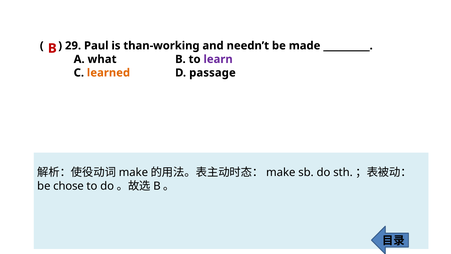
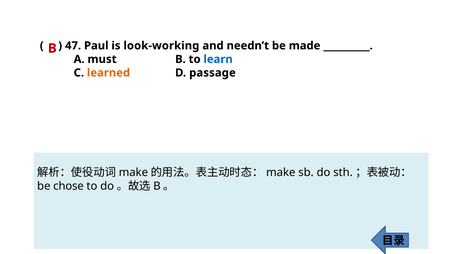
29: 29 -> 47
than-working: than-working -> look-working
what: what -> must
learn colour: purple -> blue
